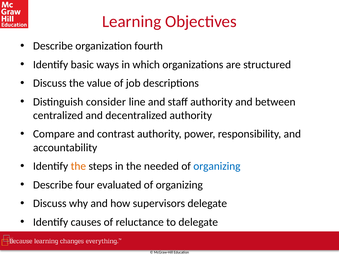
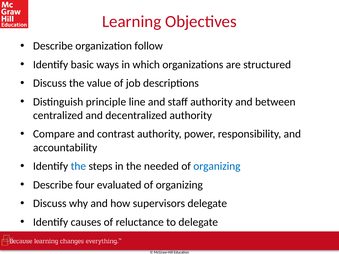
fourth: fourth -> follow
consider: consider -> principle
the at (78, 166) colour: orange -> blue
